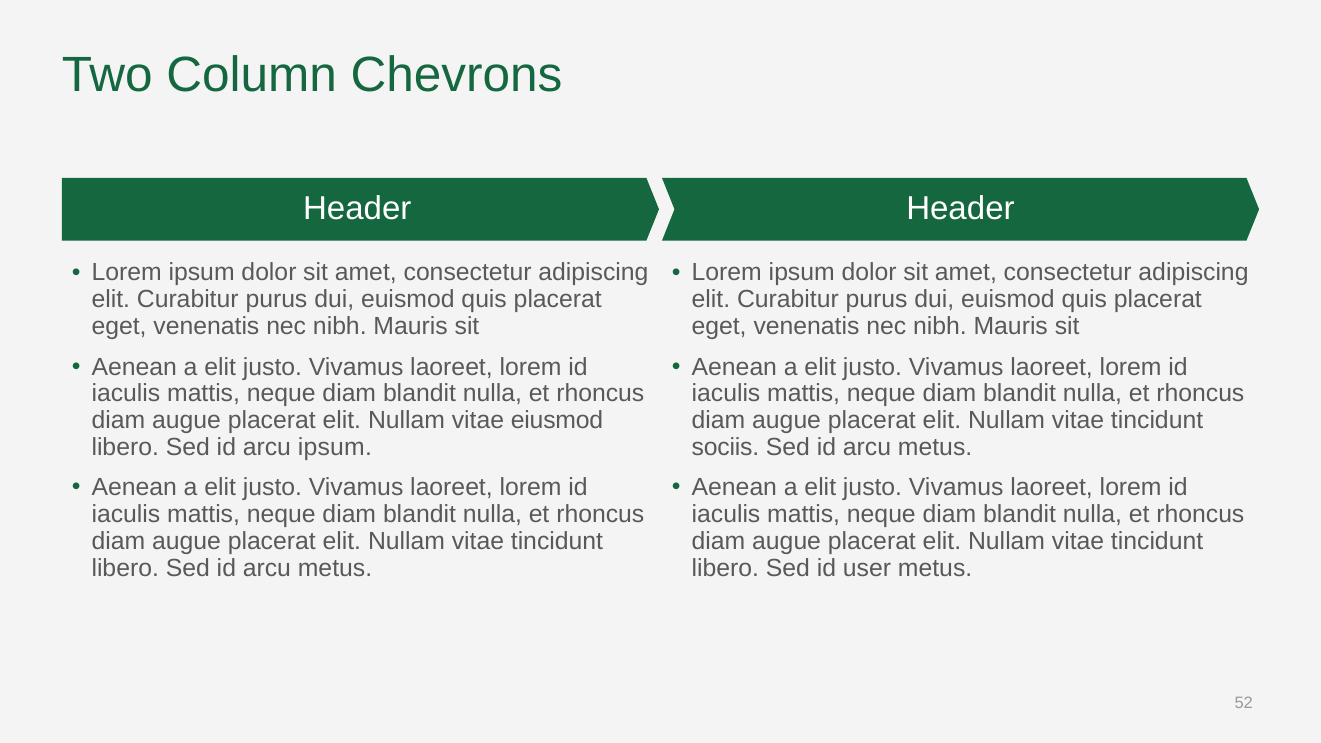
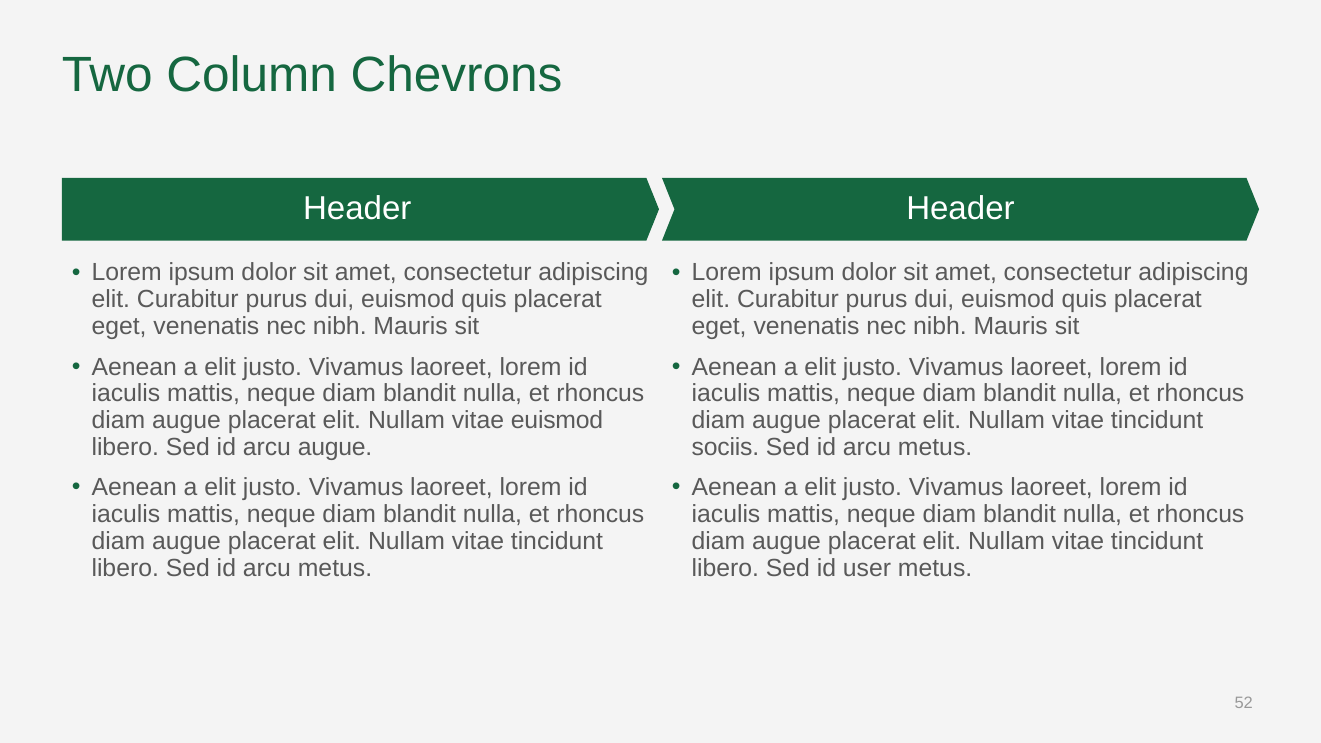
vitae eiusmod: eiusmod -> euismod
arcu ipsum: ipsum -> augue
